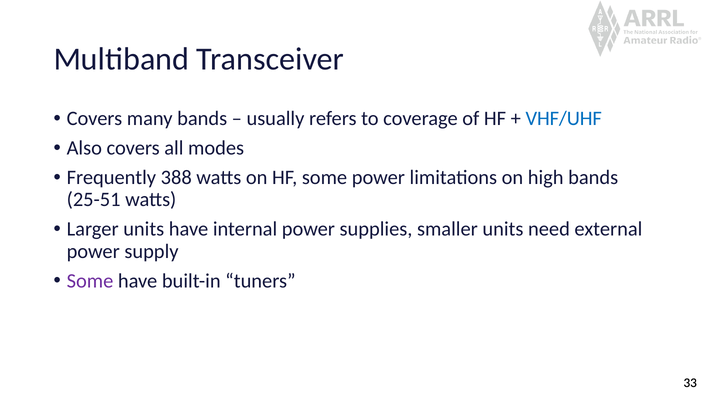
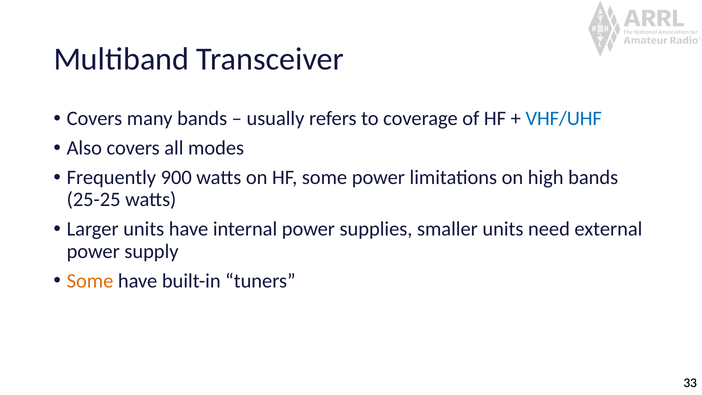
388: 388 -> 900
25-51: 25-51 -> 25-25
Some at (90, 281) colour: purple -> orange
